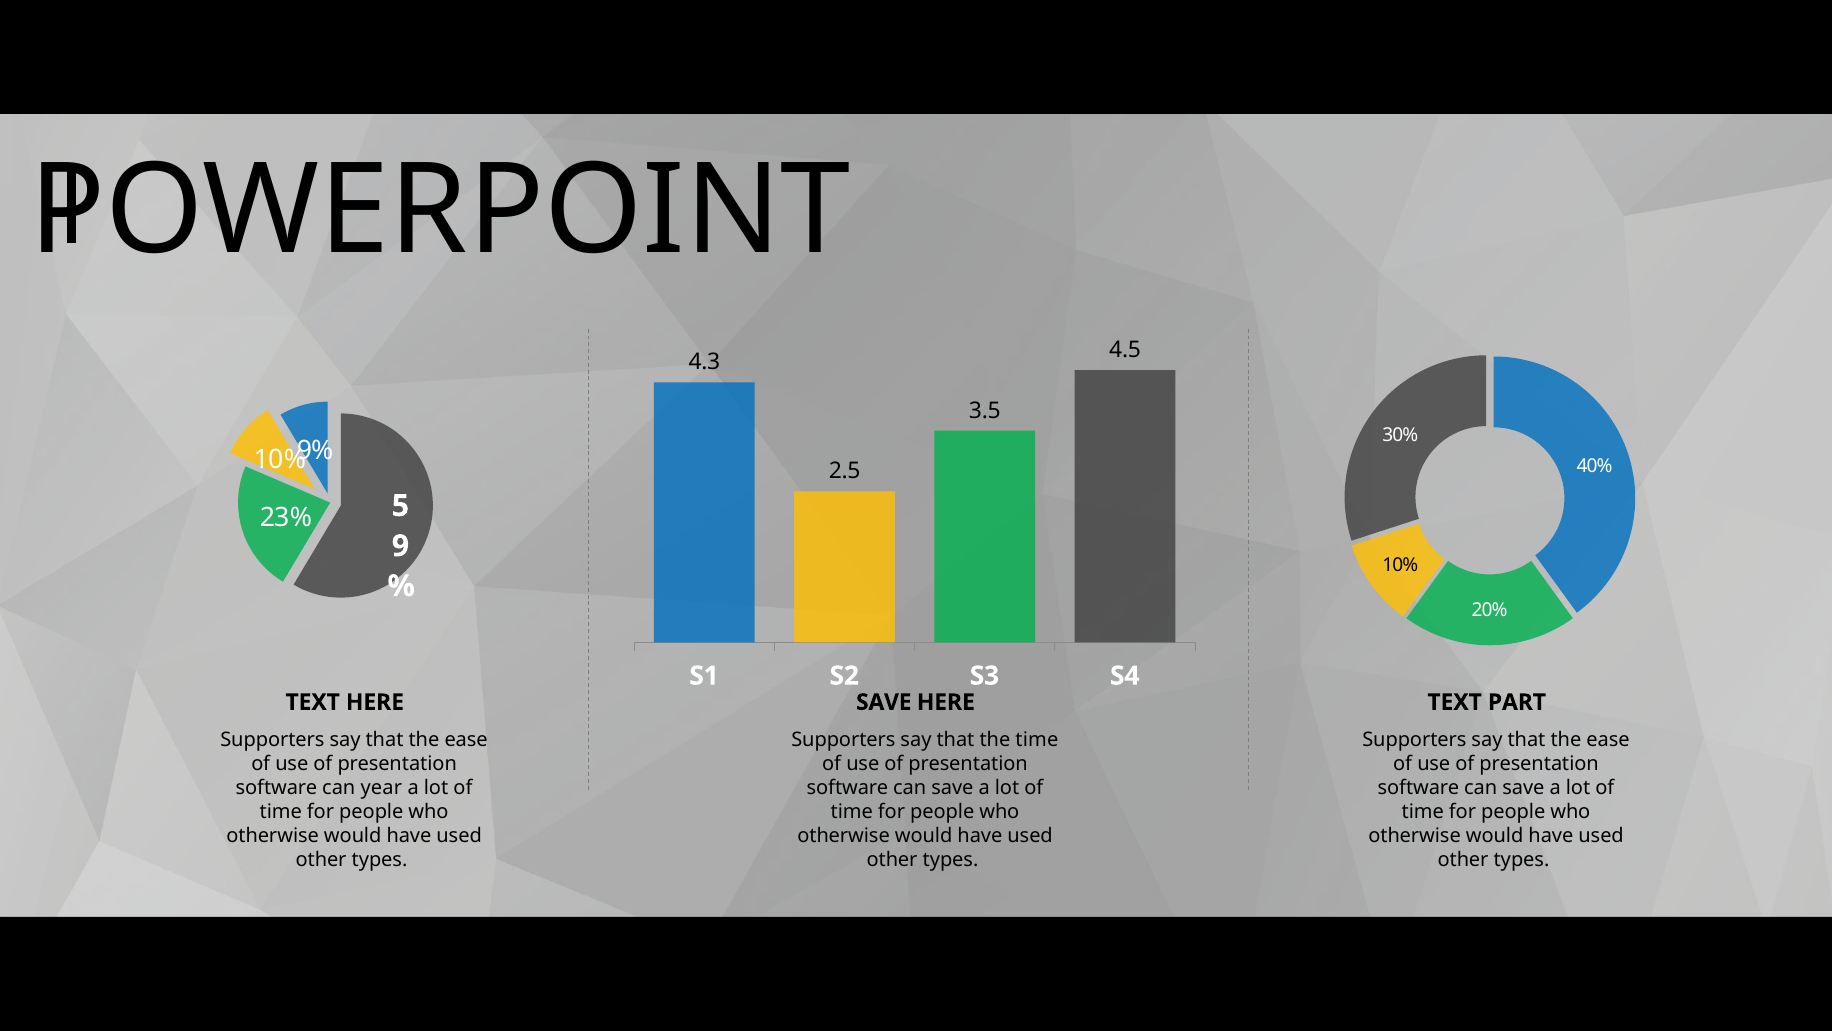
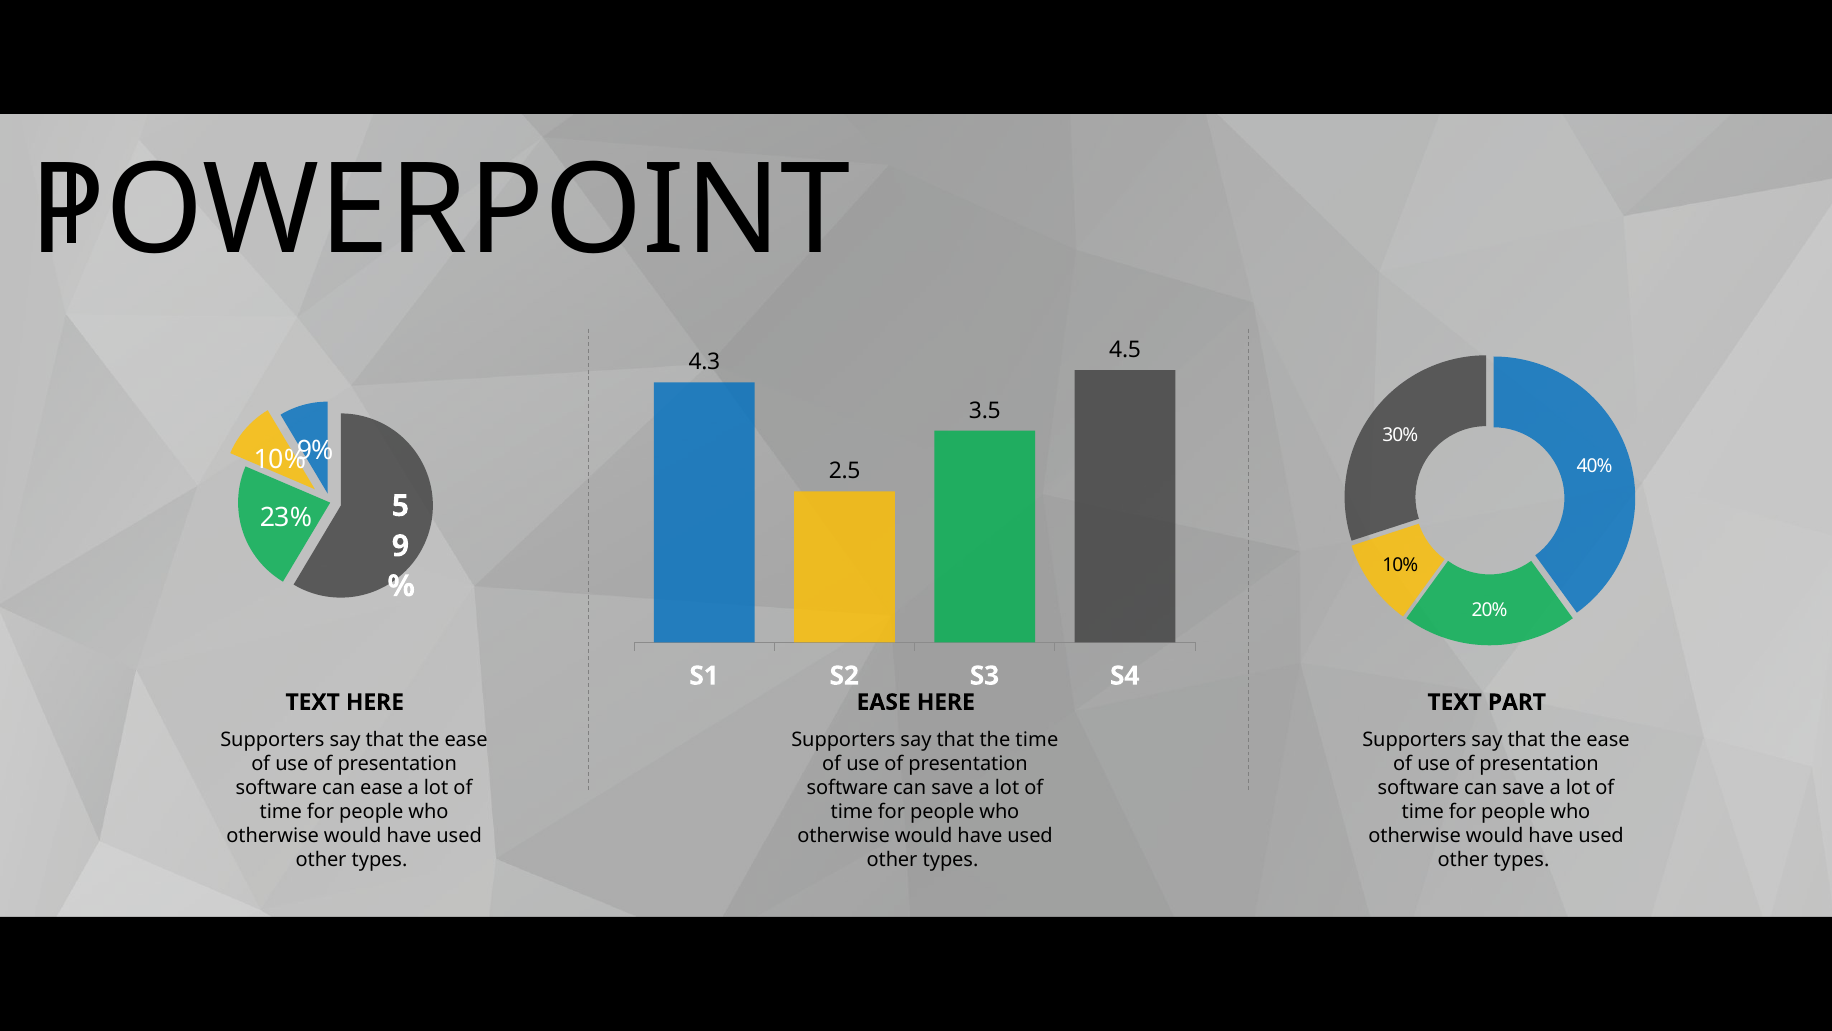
SAVE at (884, 702): SAVE -> EASE
can year: year -> ease
